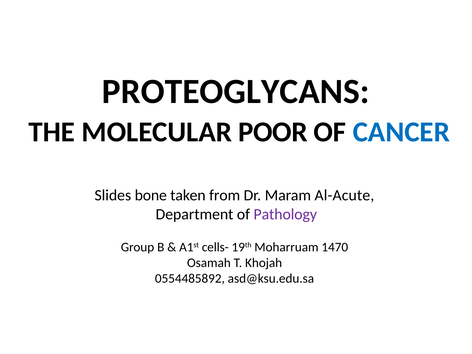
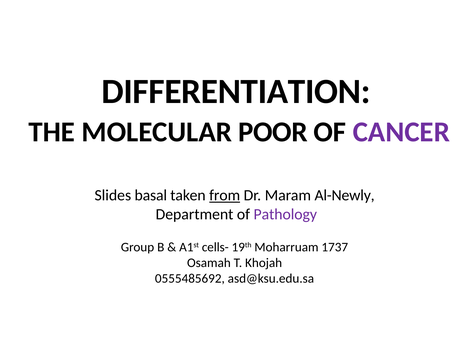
PROTEOGLYCANS: PROTEOGLYCANS -> DIFFERENTIATION
CANCER colour: blue -> purple
bone: bone -> basal
from underline: none -> present
Al-Acute: Al-Acute -> Al-Newly
1470: 1470 -> 1737
0554485892: 0554485892 -> 0555485692
